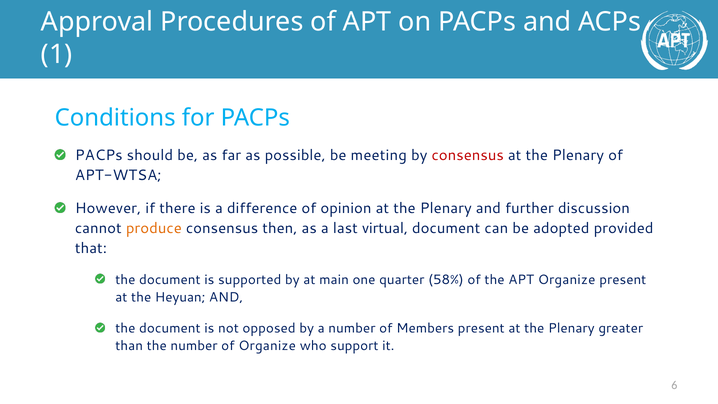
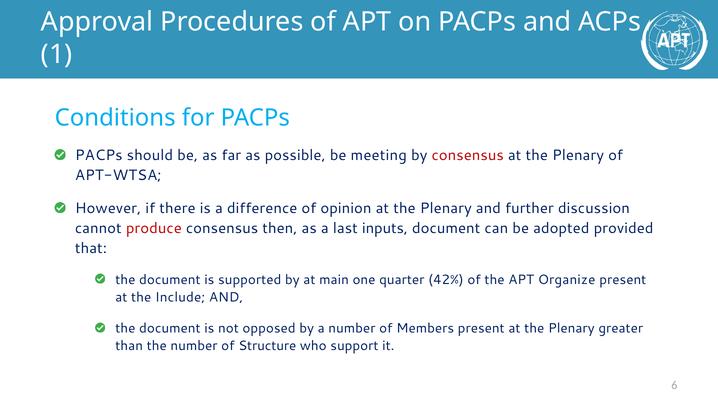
produce colour: orange -> red
virtual: virtual -> inputs
58%: 58% -> 42%
Heyuan: Heyuan -> Include
of Organize: Organize -> Structure
